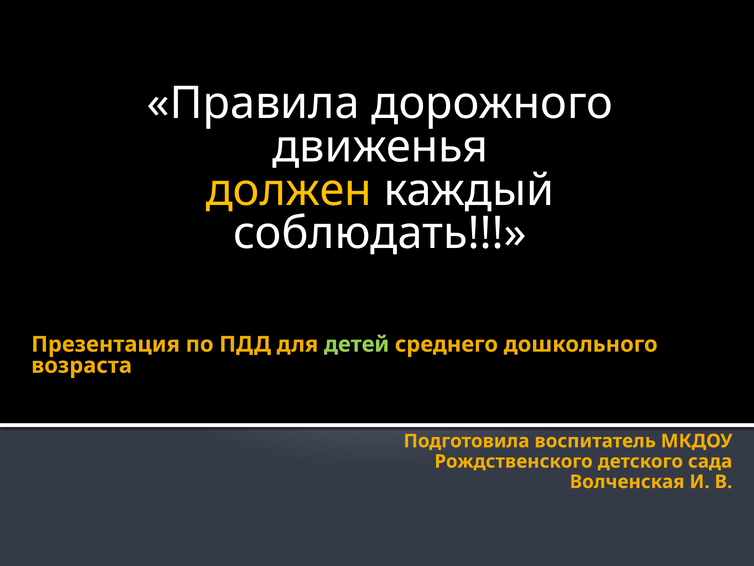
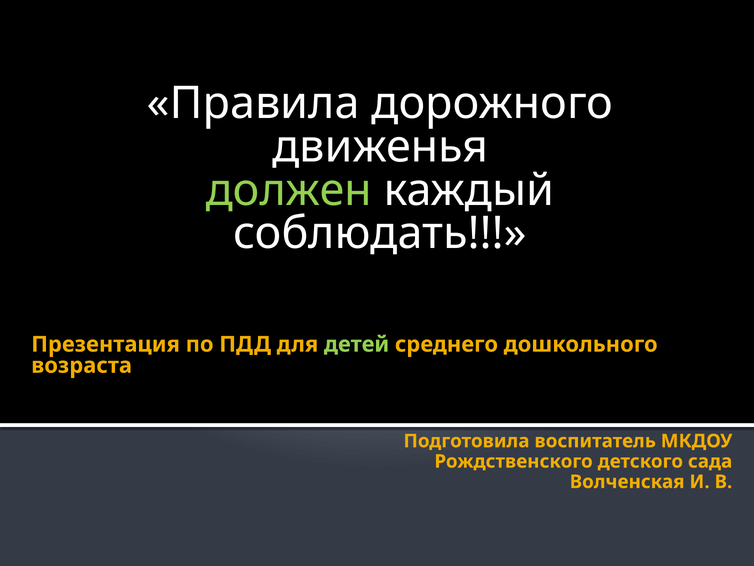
должен colour: yellow -> light green
